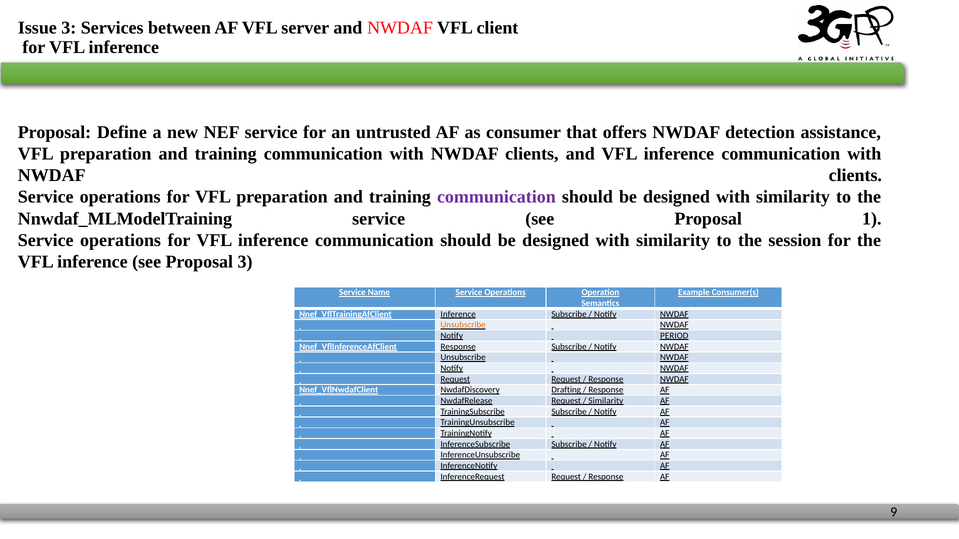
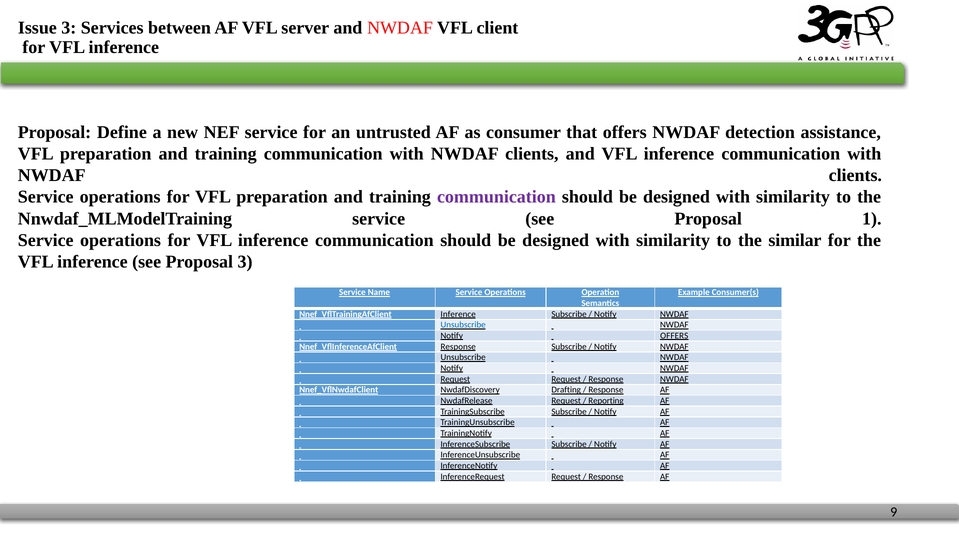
session: session -> similar
Unsubscribe at (463, 325) colour: orange -> blue
Notify PERIOD: PERIOD -> OFFERS
Similarity at (606, 401): Similarity -> Reporting
